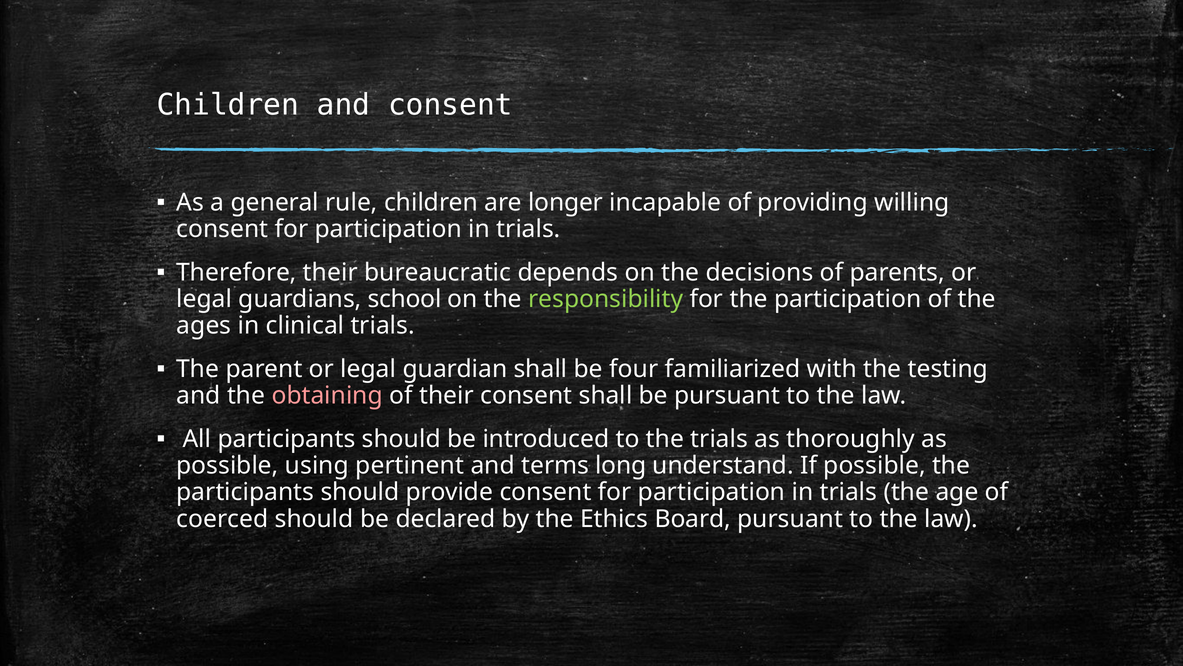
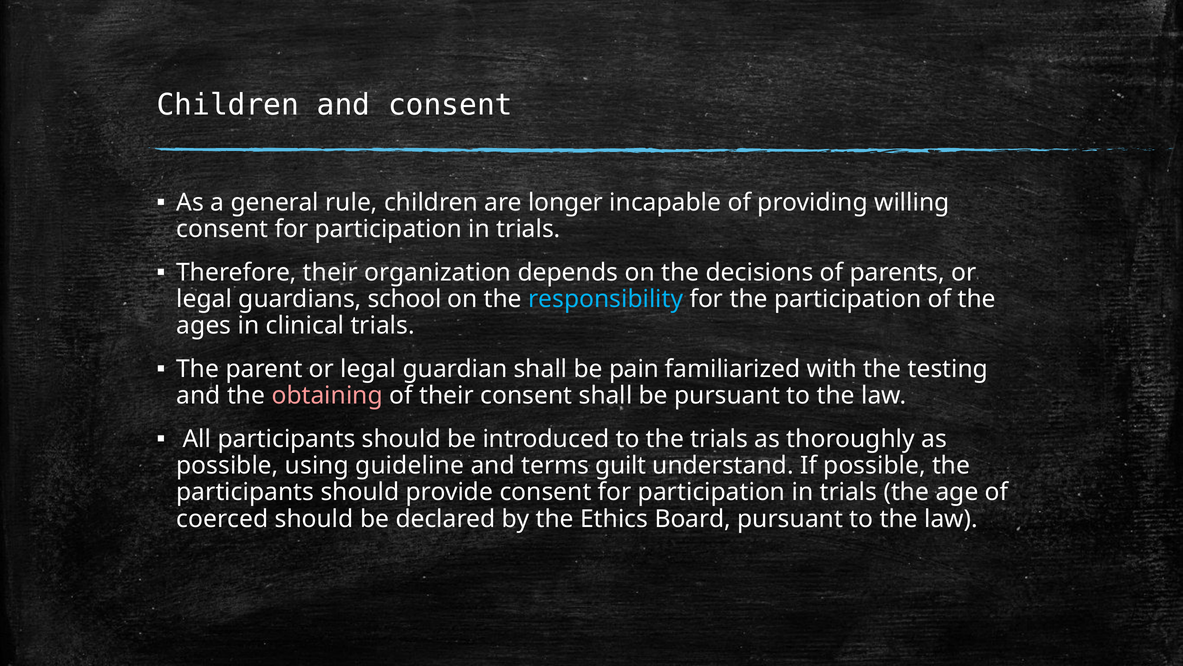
bureaucratic: bureaucratic -> organization
responsibility colour: light green -> light blue
four: four -> pain
pertinent: pertinent -> guideline
long: long -> guilt
